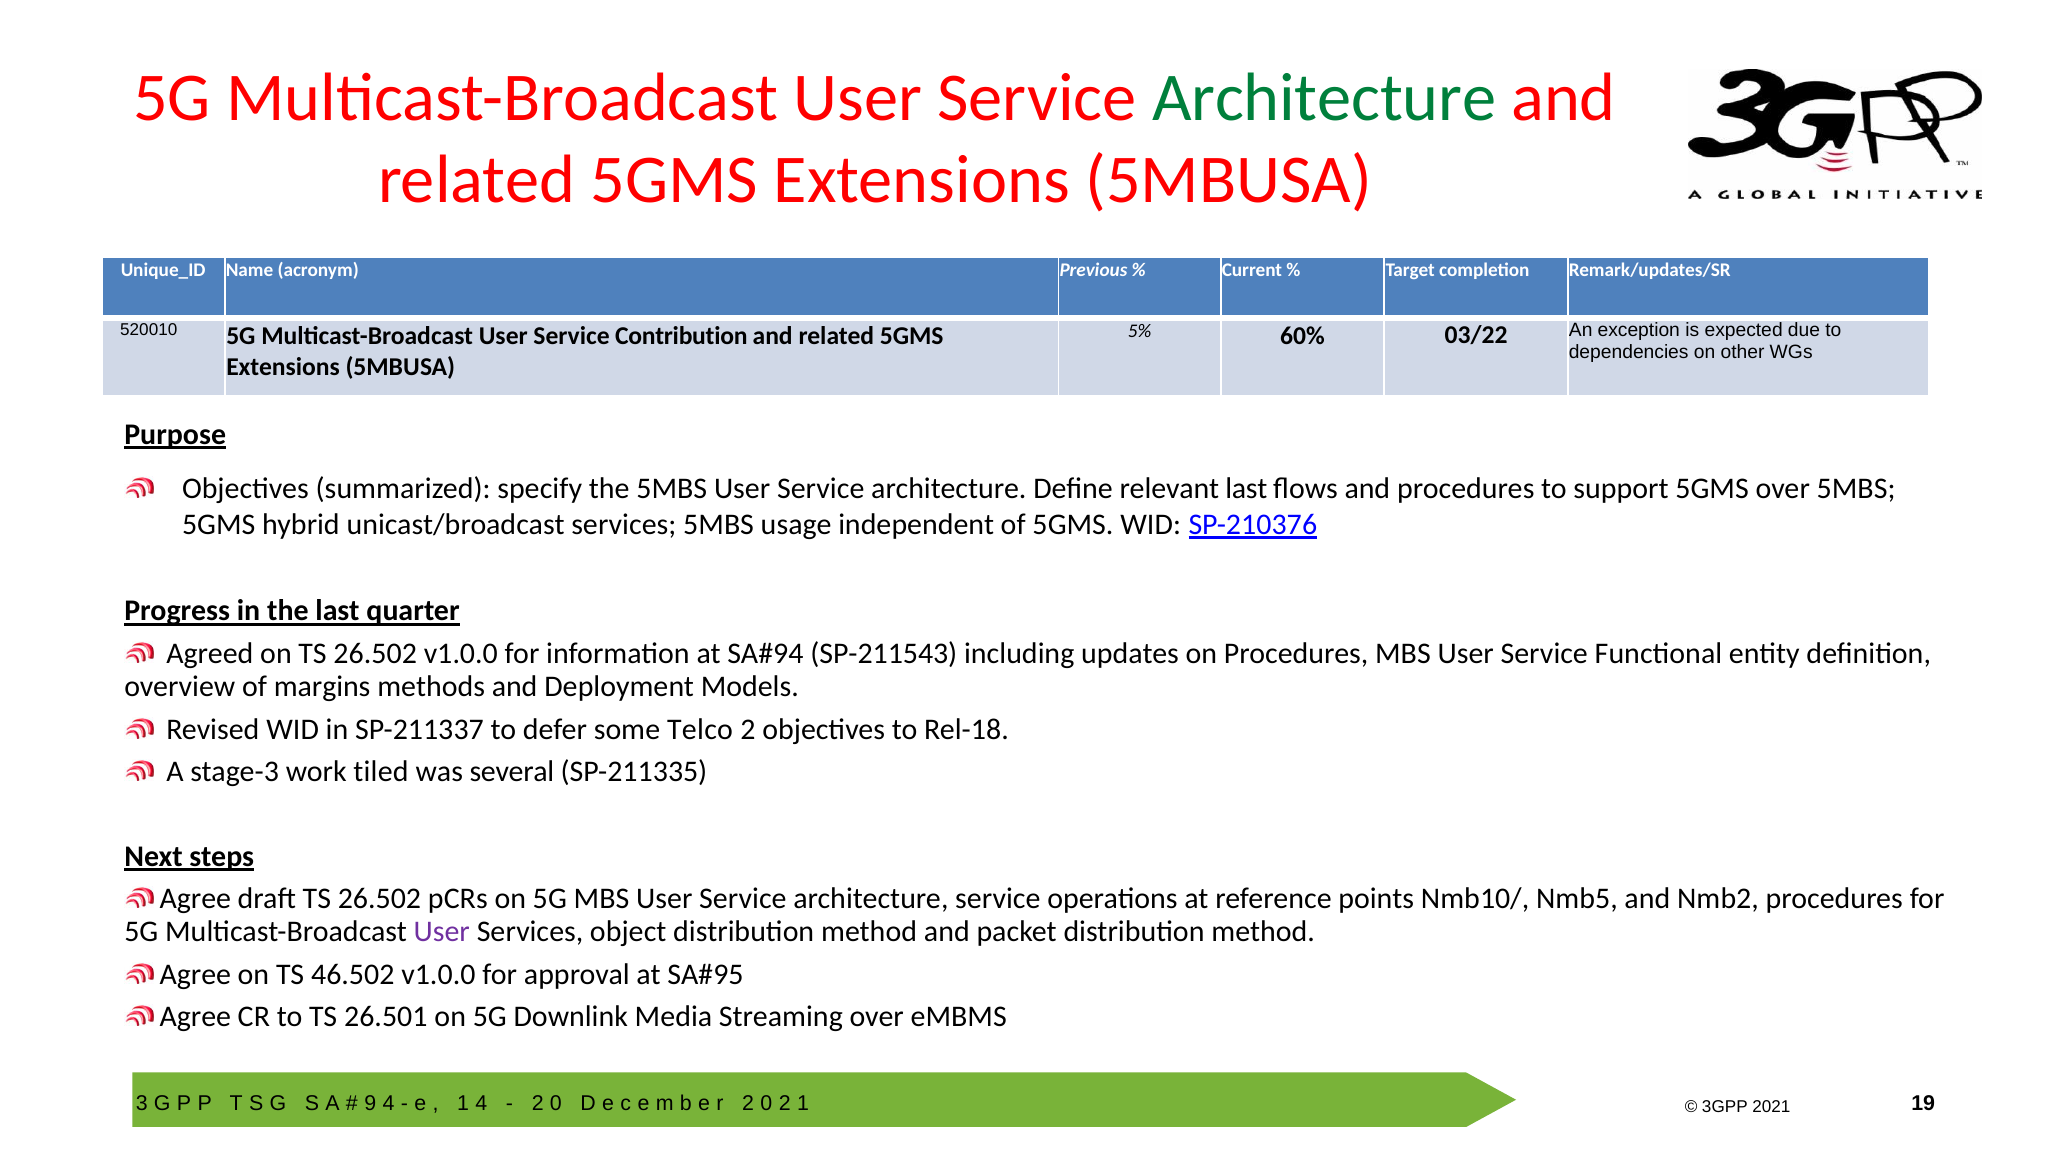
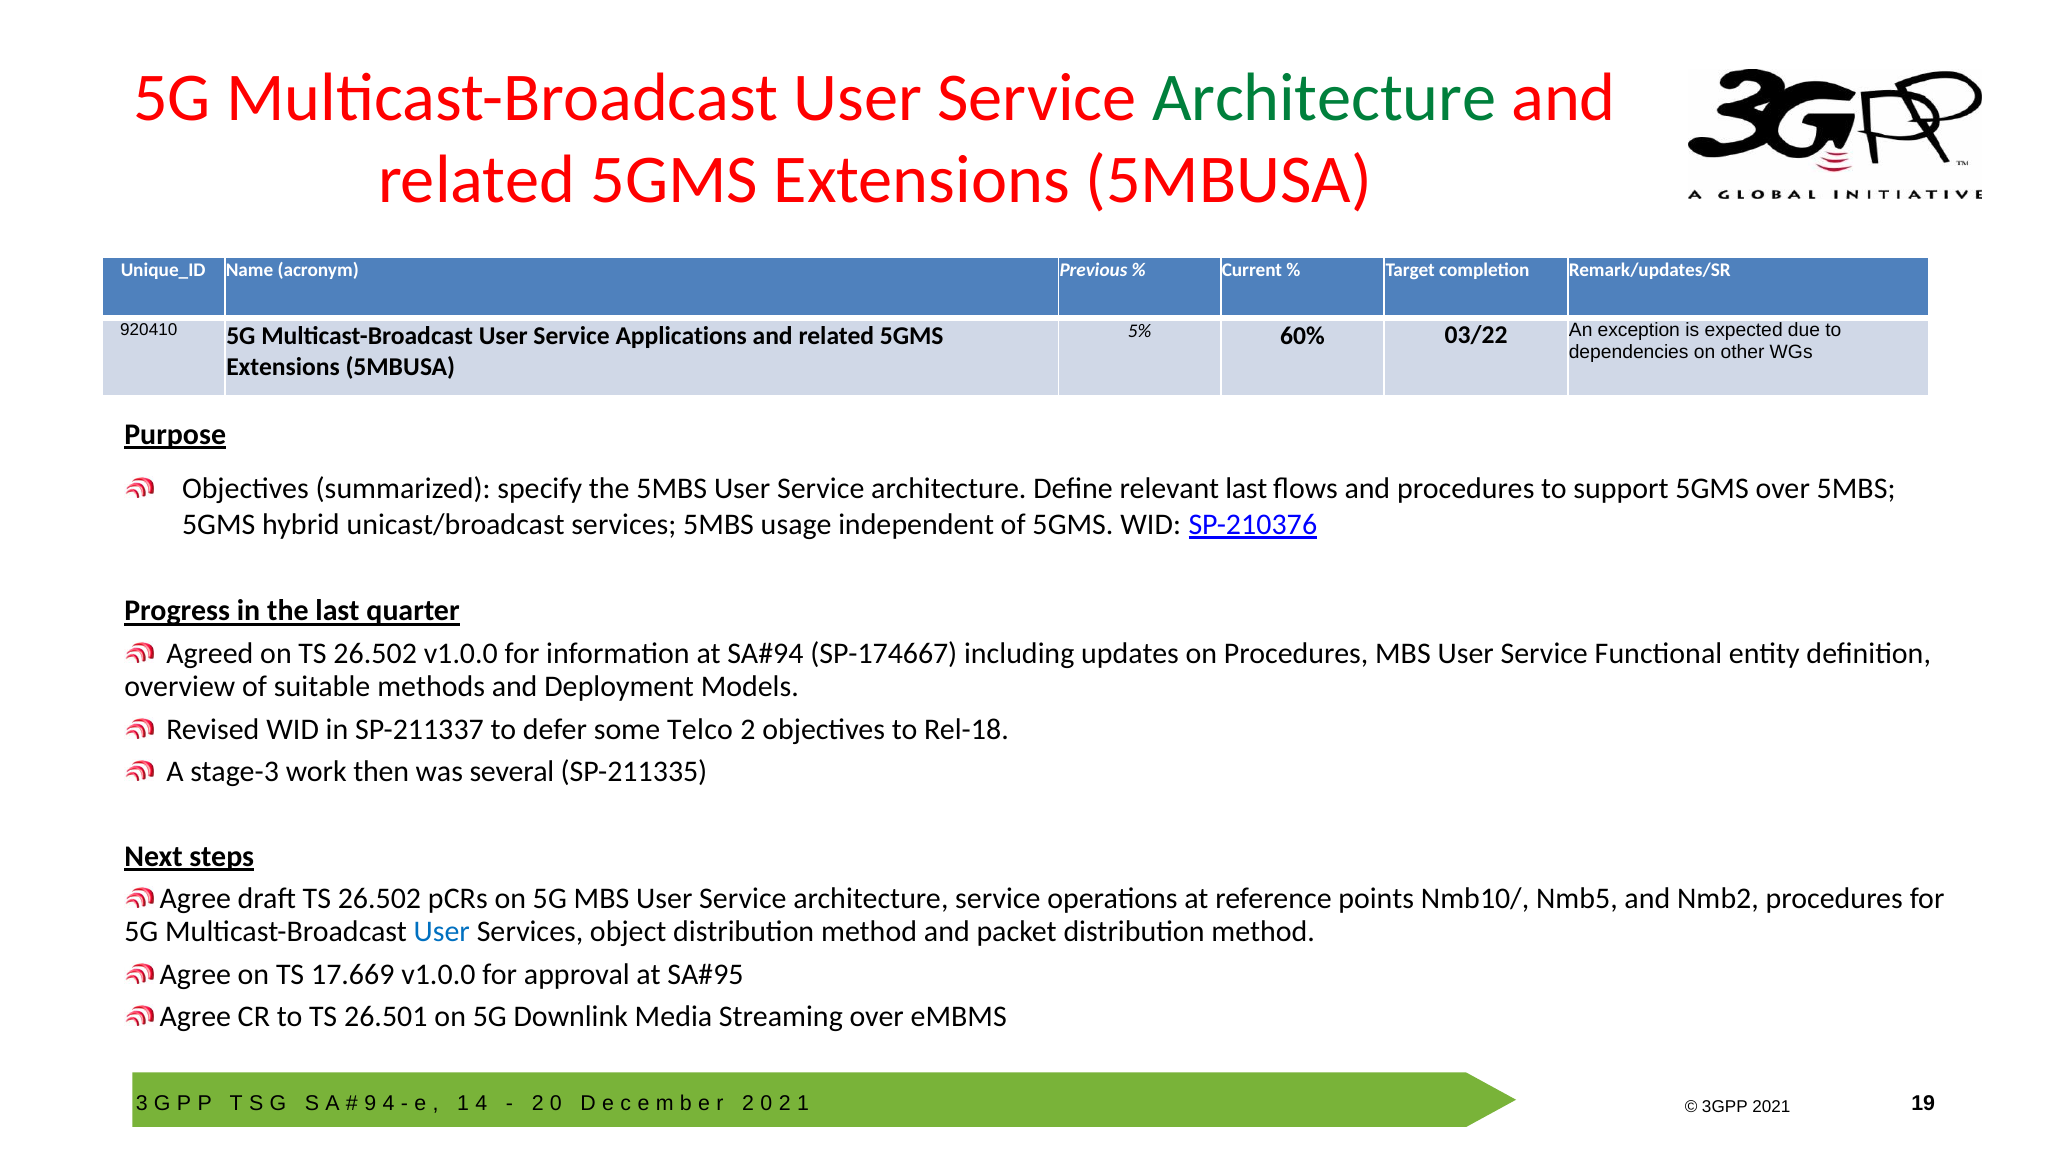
520010: 520010 -> 920410
Contribution: Contribution -> Applications
SP-211543: SP-211543 -> SP-174667
margins: margins -> suitable
tiled: tiled -> then
User at (442, 932) colour: purple -> blue
46.502: 46.502 -> 17.669
